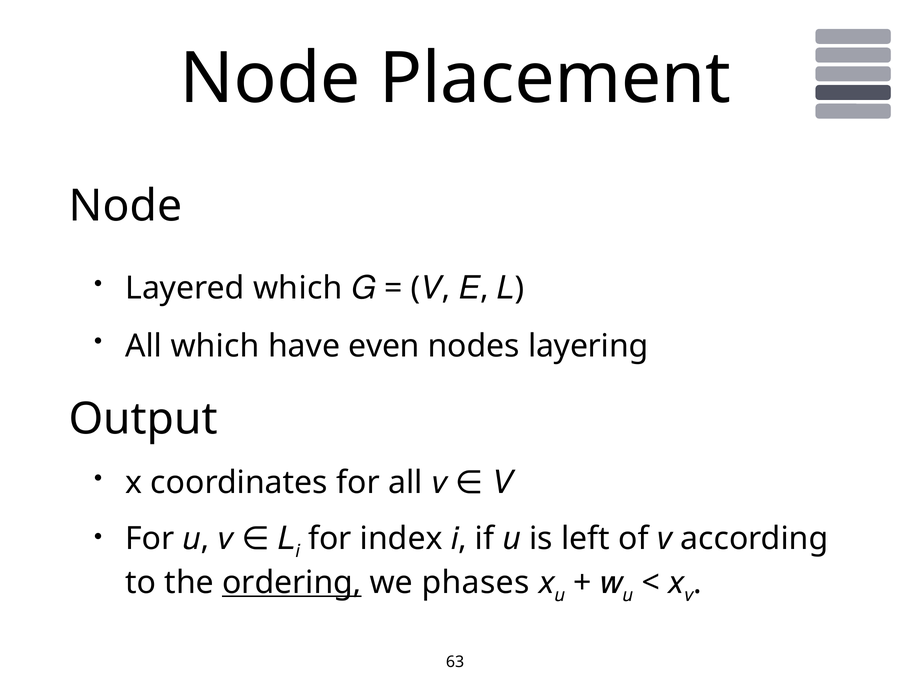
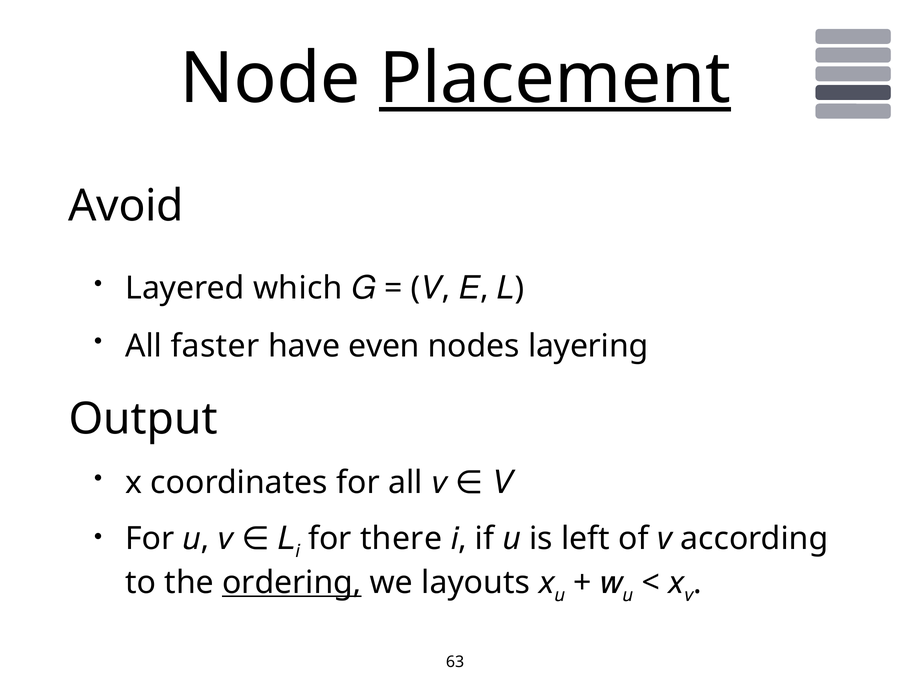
Placement underline: none -> present
Node at (126, 206): Node -> Avoid
All which: which -> faster
index: index -> there
phases: phases -> layouts
